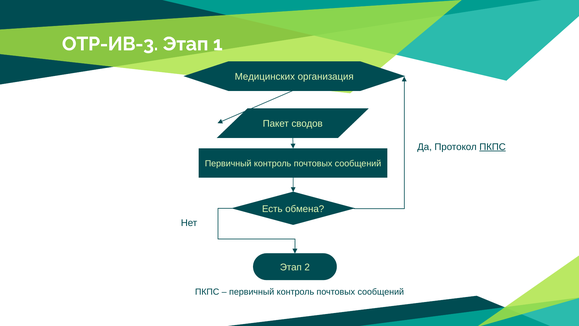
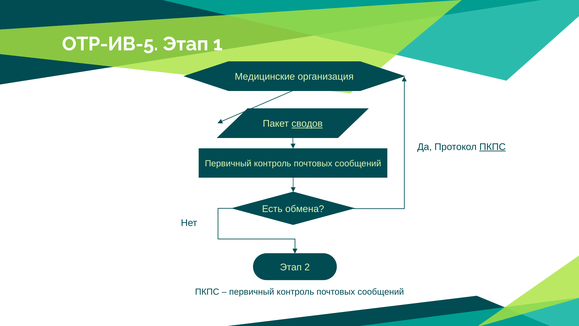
ОТР-ИВ-3: ОТР-ИВ-3 -> ОТР-ИВ-5
Медицинских: Медицинских -> Медицинские
сводов underline: none -> present
